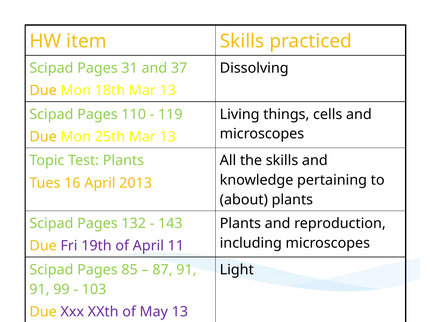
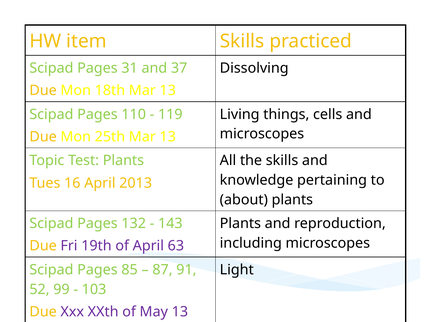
11: 11 -> 63
91 at (39, 290): 91 -> 52
